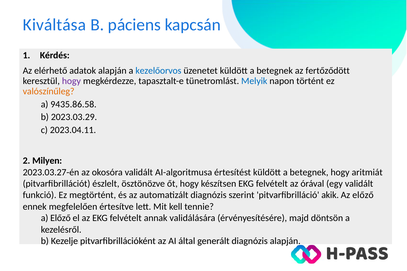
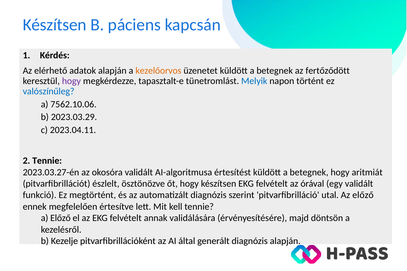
Kiváltása at (55, 25): Kiváltása -> Készítsen
kezelőorvos colour: blue -> orange
valószínűleg colour: orange -> blue
9435.86.58: 9435.86.58 -> 7562.10.06
2 Milyen: Milyen -> Tennie
akik: akik -> utal
